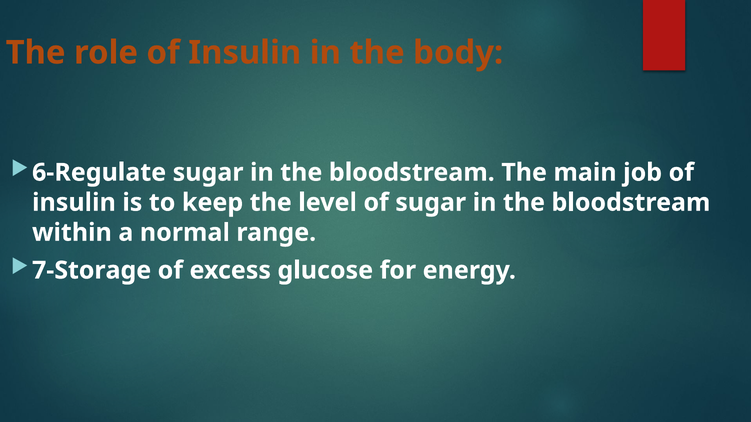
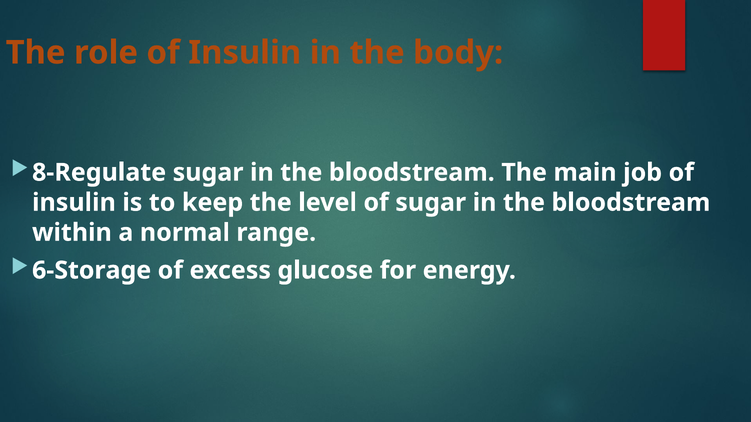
6-Regulate: 6-Regulate -> 8-Regulate
7-Storage: 7-Storage -> 6-Storage
